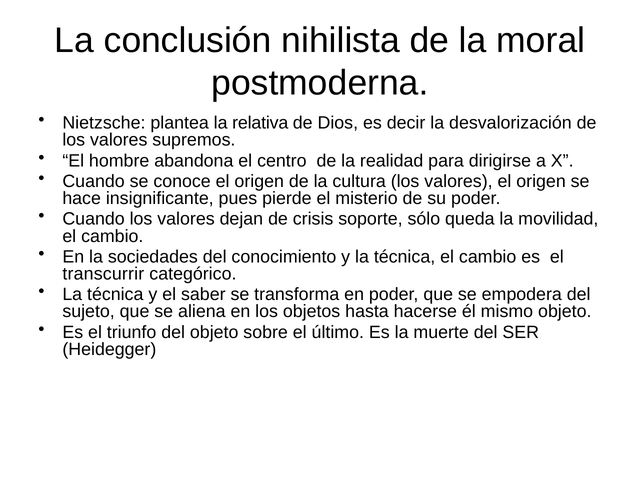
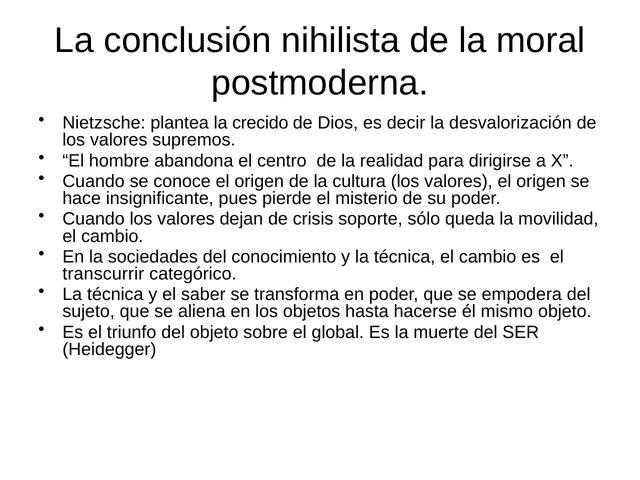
relativa: relativa -> crecido
último: último -> global
